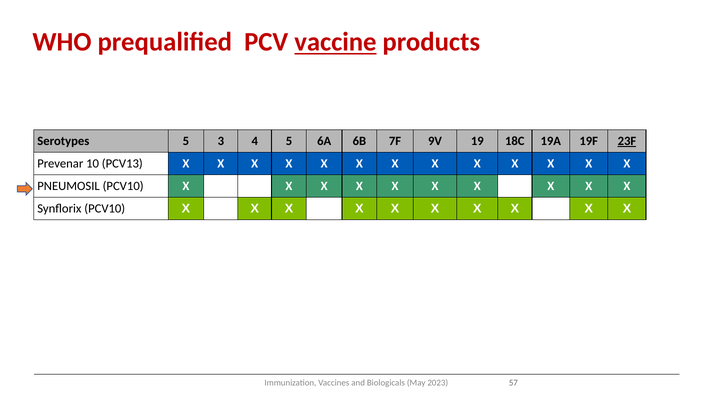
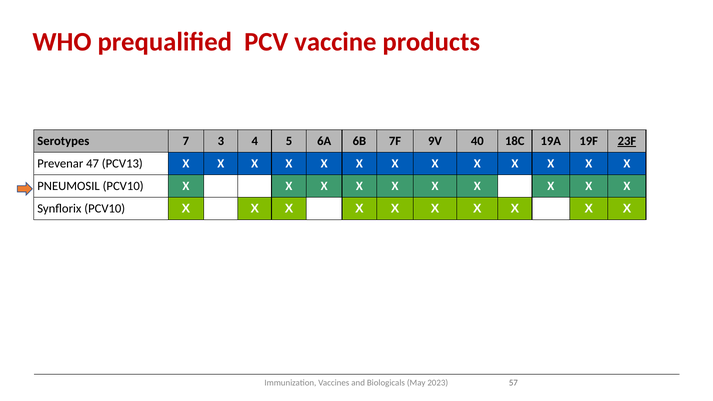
vaccine underline: present -> none
Serotypes 5: 5 -> 7
19: 19 -> 40
10: 10 -> 47
